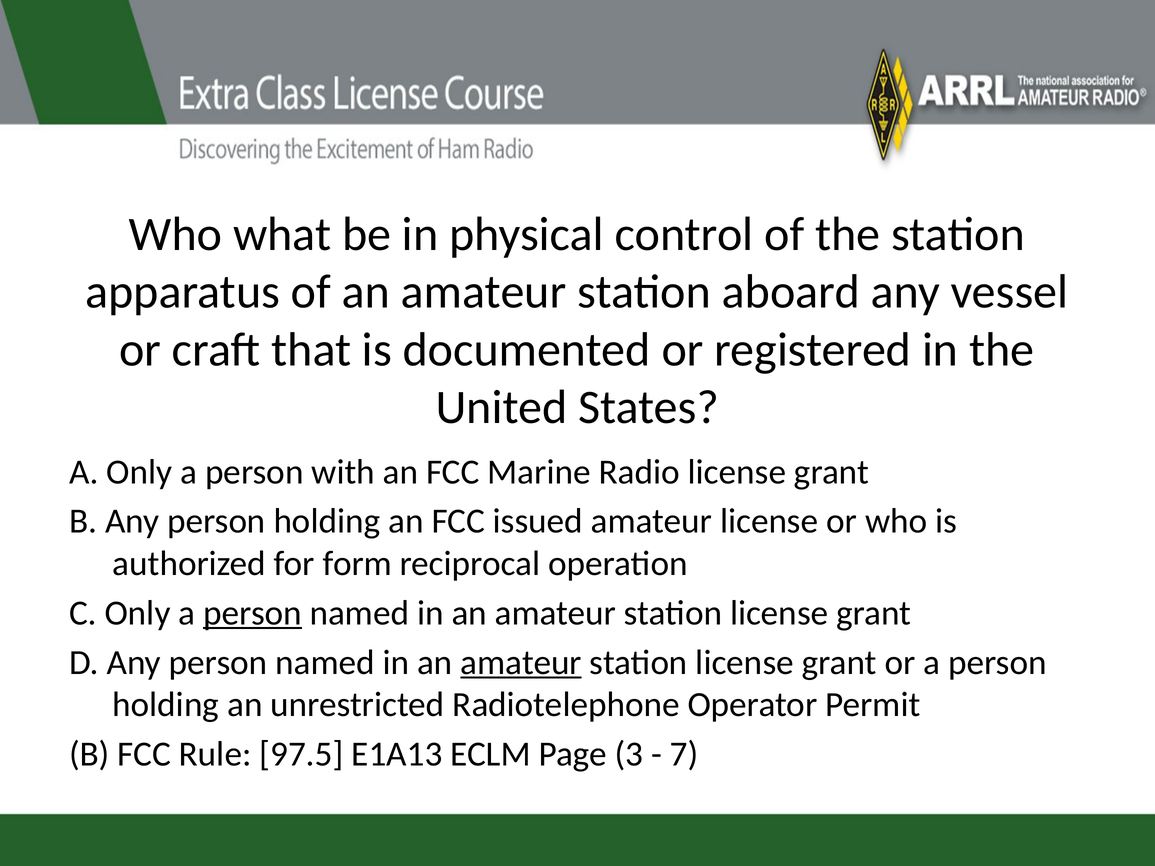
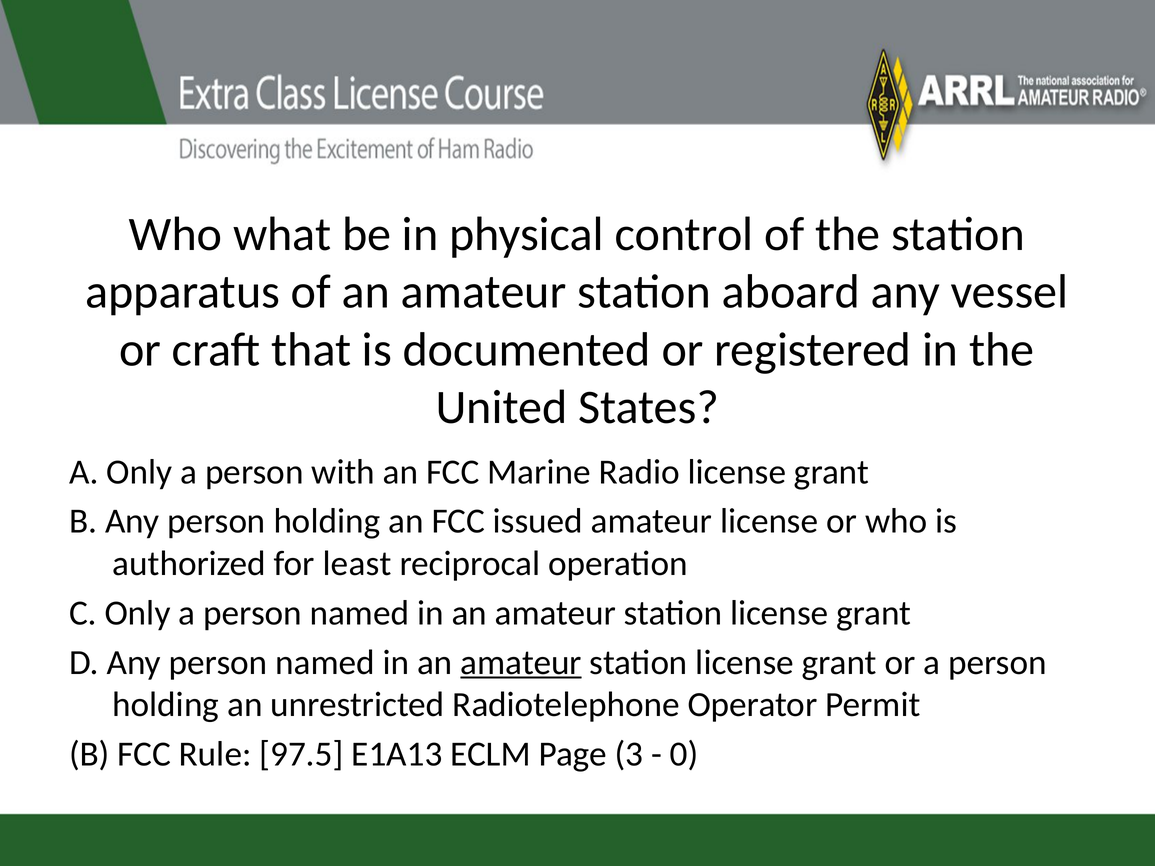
form: form -> least
person at (253, 613) underline: present -> none
7: 7 -> 0
